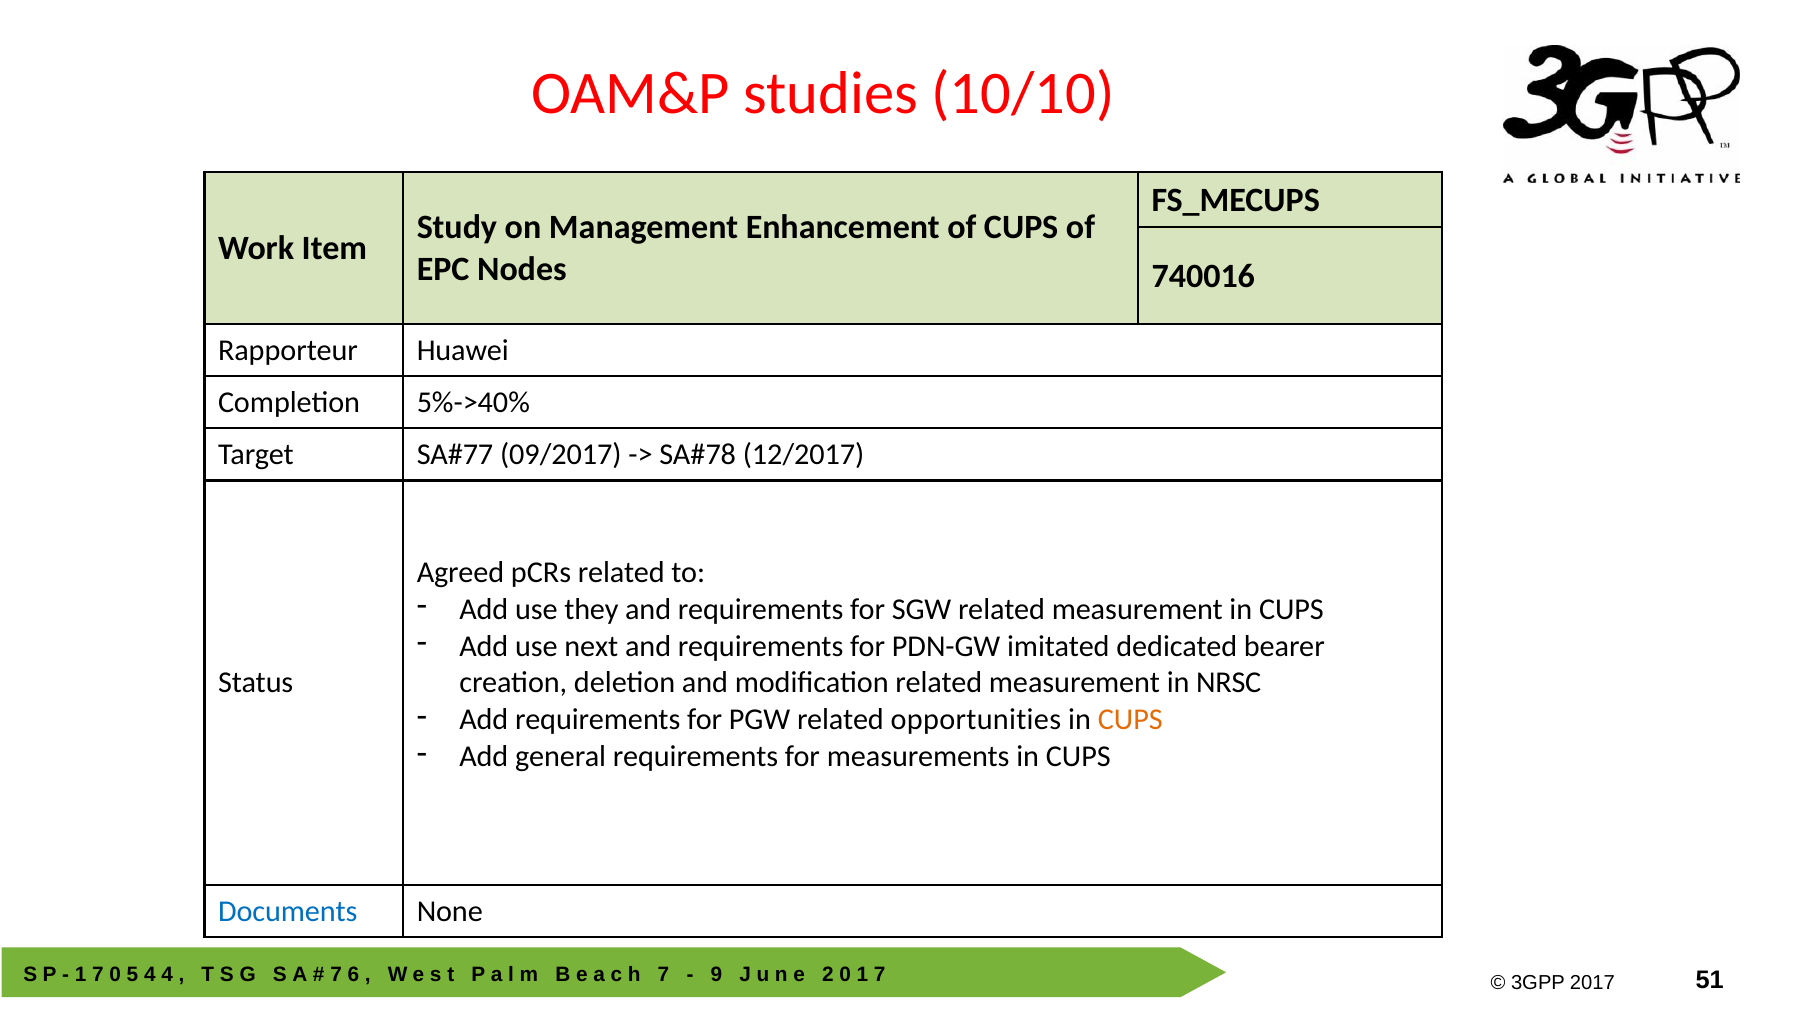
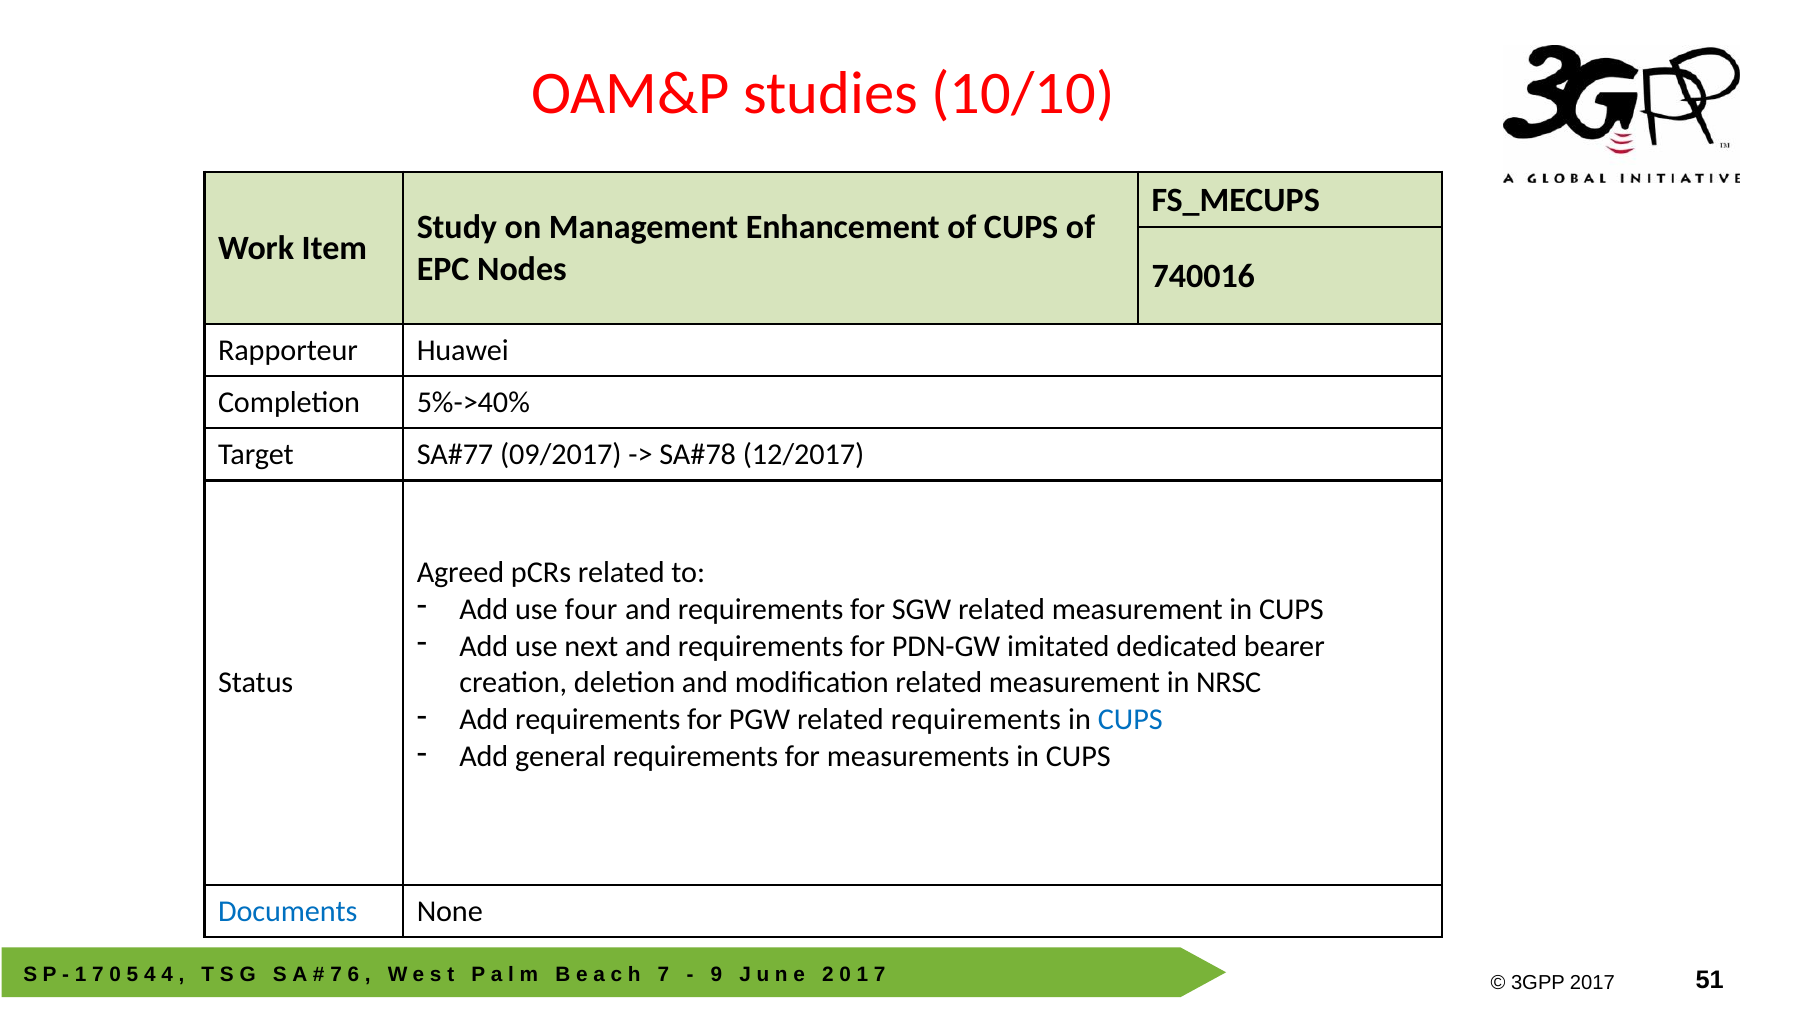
they: they -> four
related opportunities: opportunities -> requirements
CUPS at (1130, 720) colour: orange -> blue
